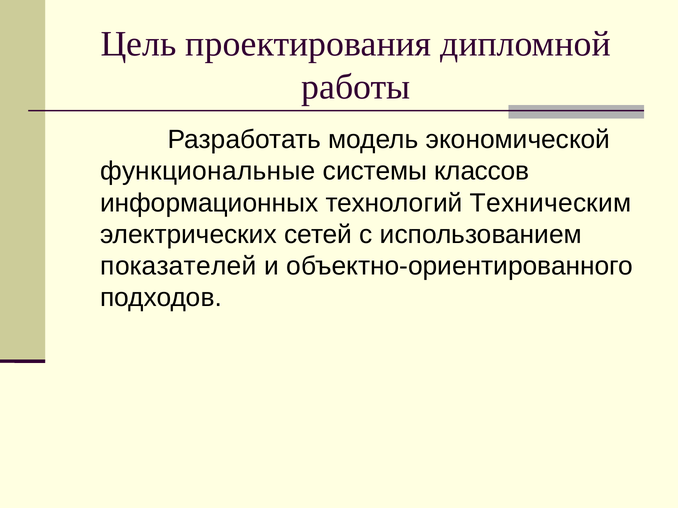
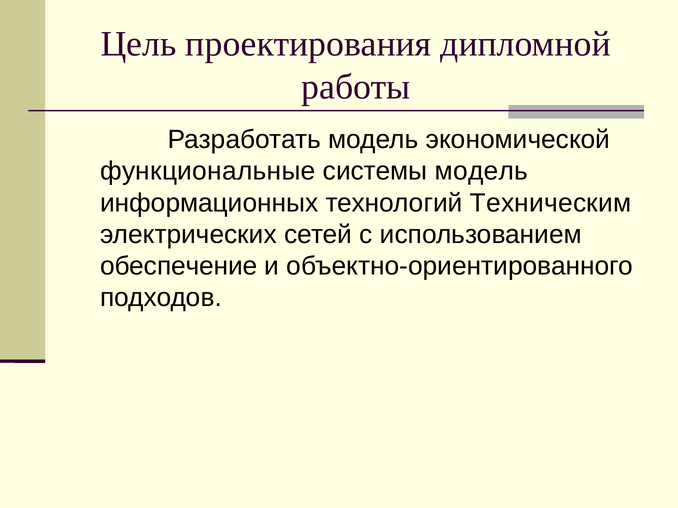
системы классов: классов -> модель
показателей: показателей -> обеспечение
